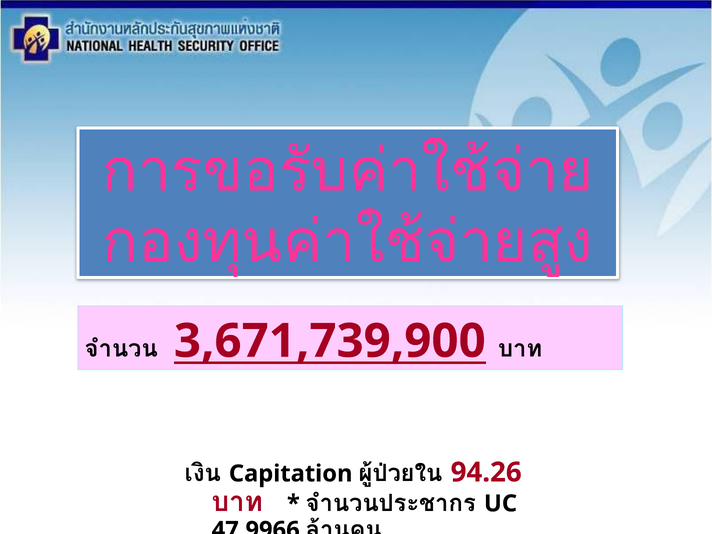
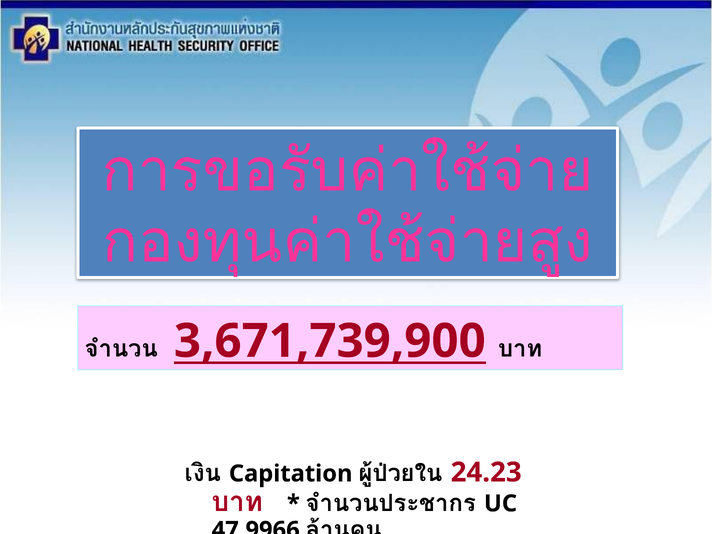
94.26: 94.26 -> 24.23
